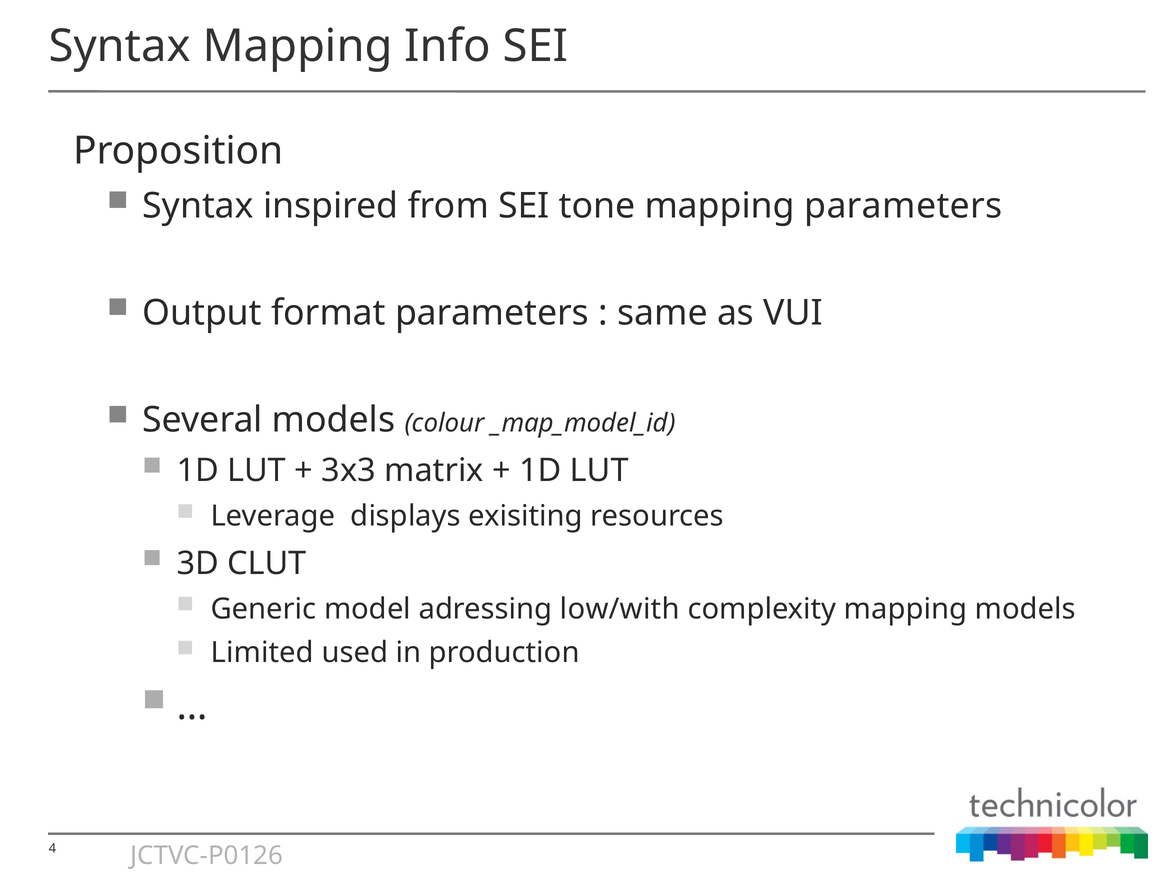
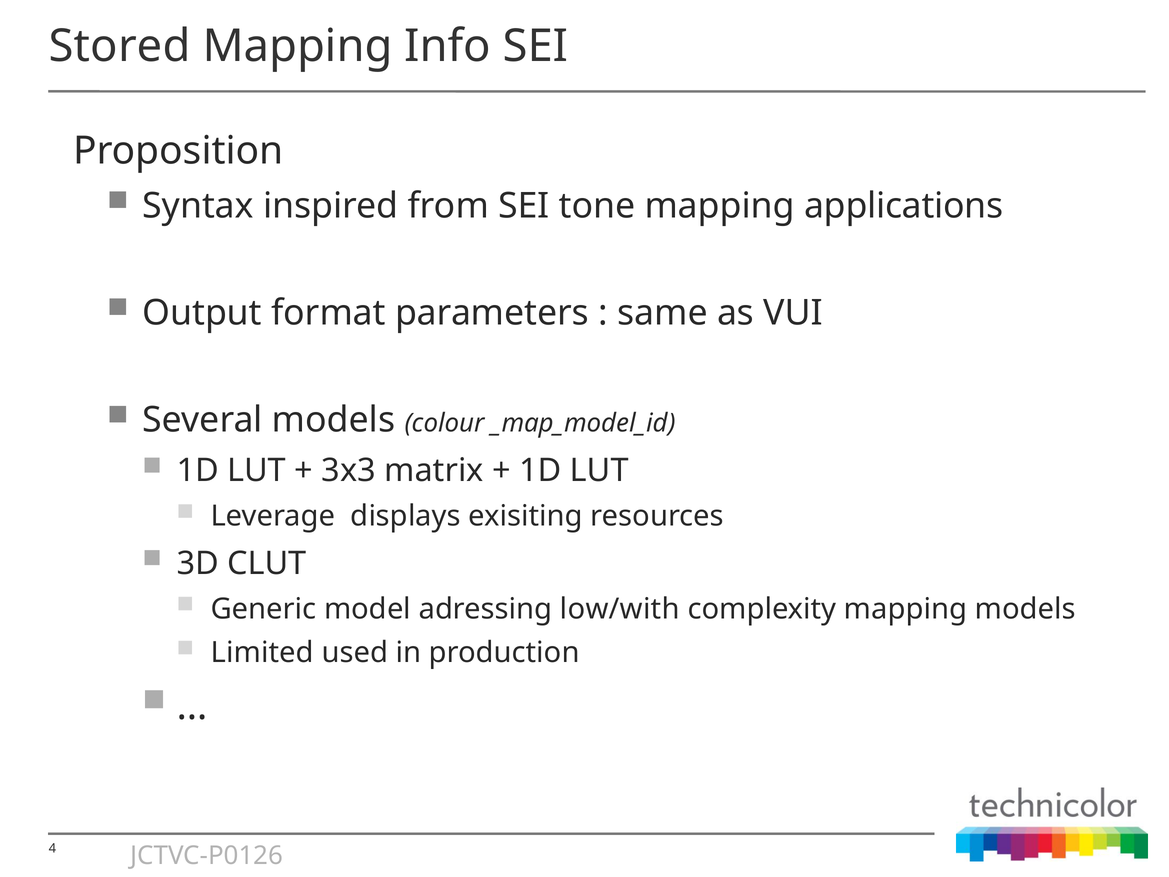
Syntax at (120, 46): Syntax -> Stored
mapping parameters: parameters -> applications
